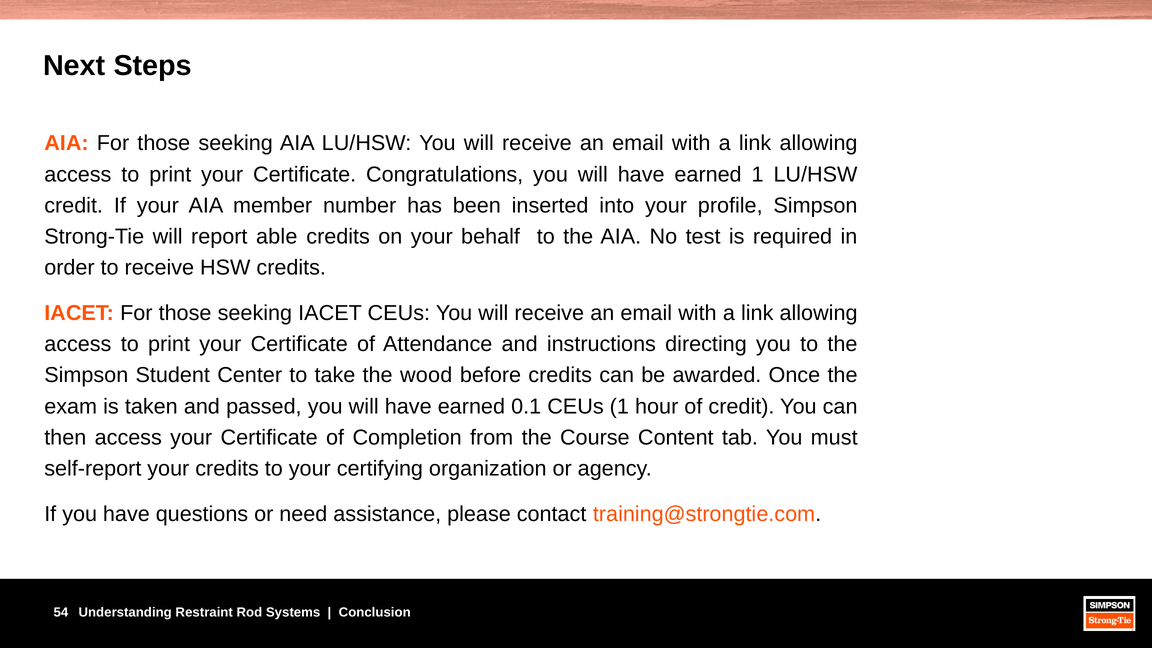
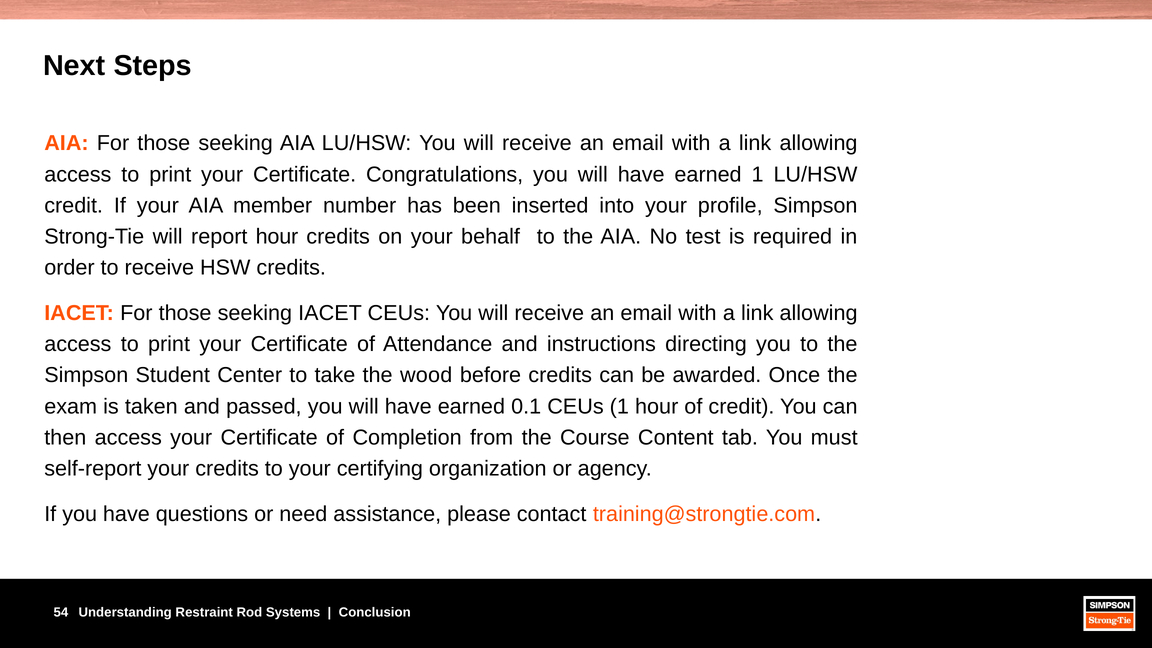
report able: able -> hour
